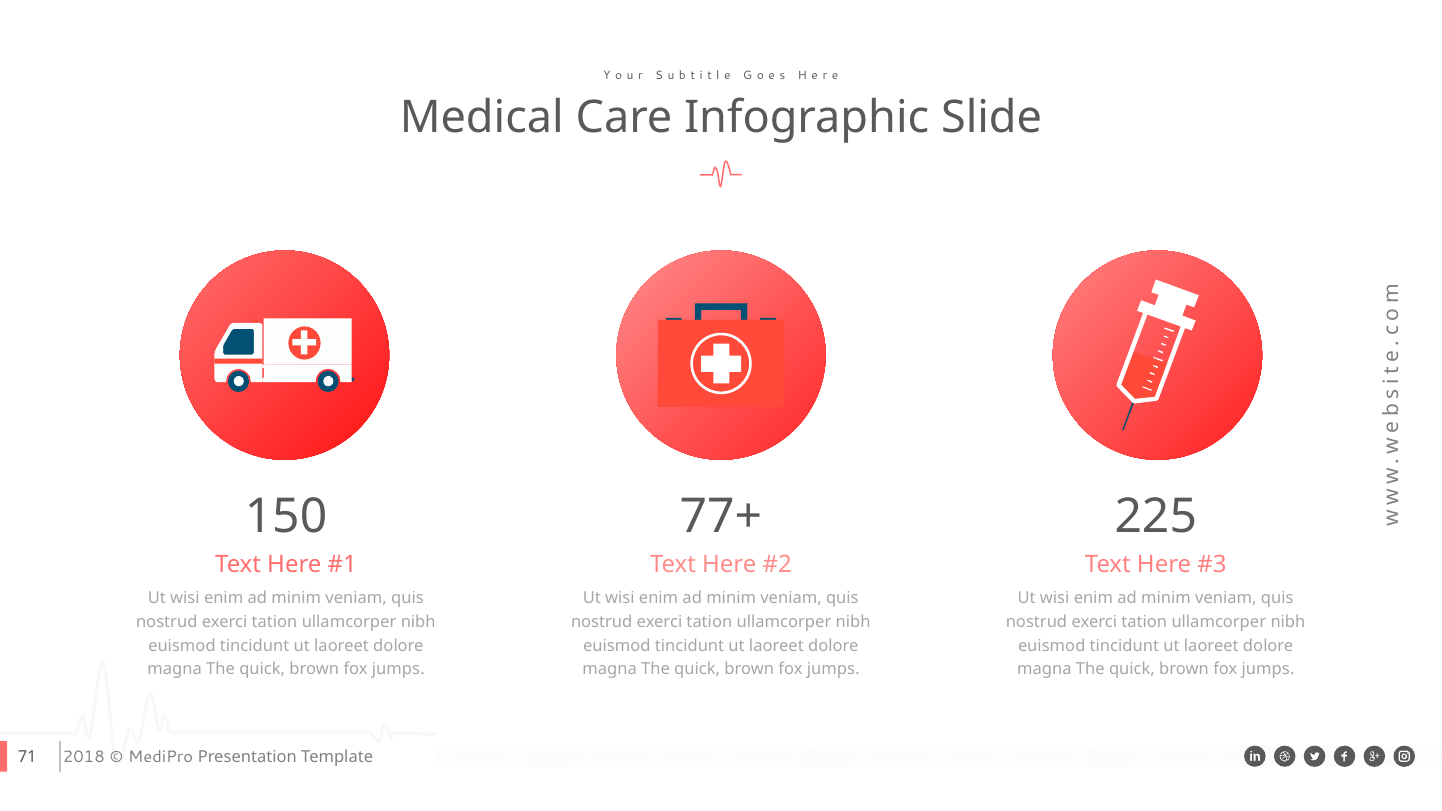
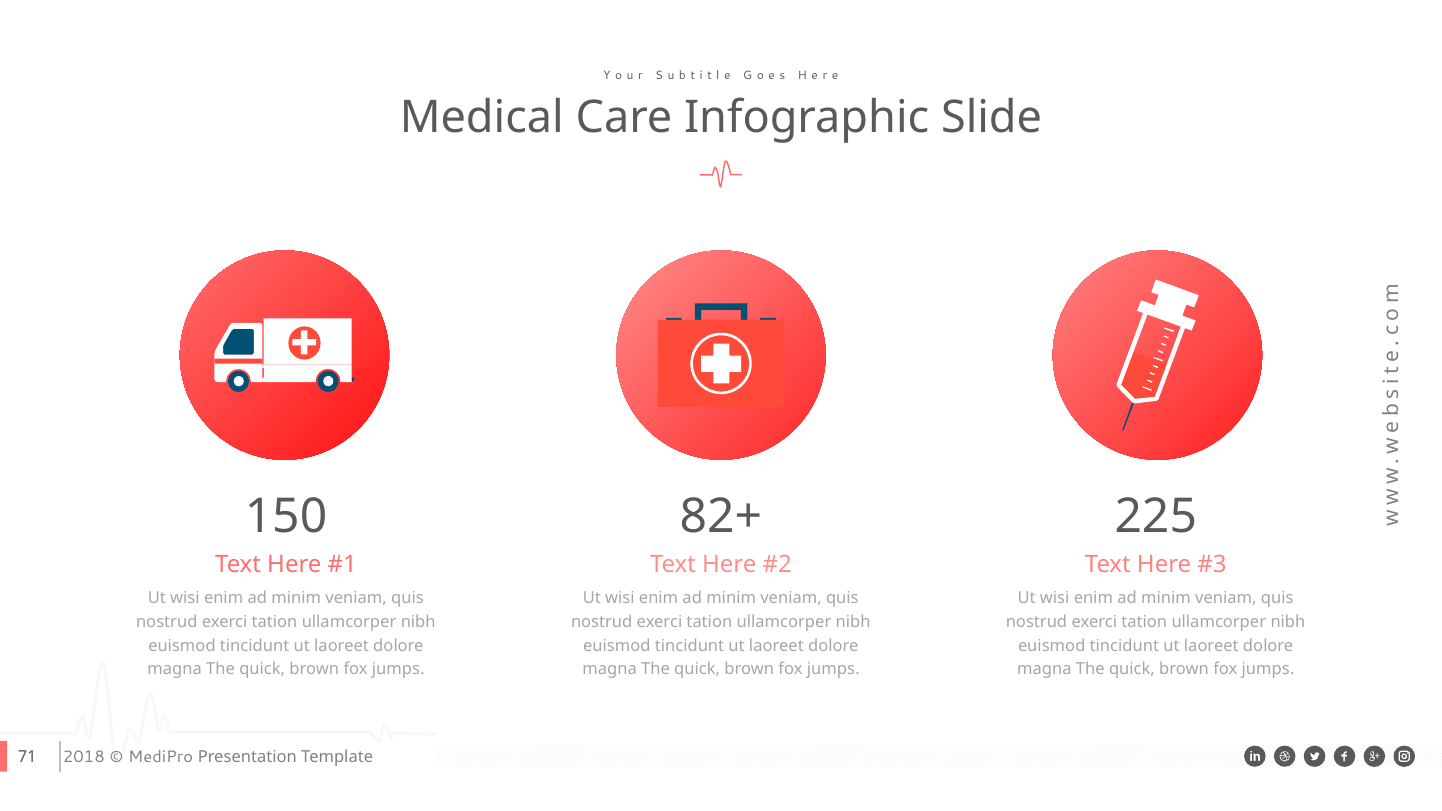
77+: 77+ -> 82+
